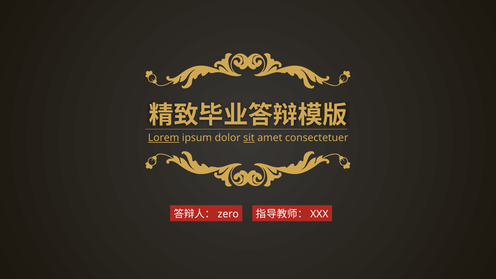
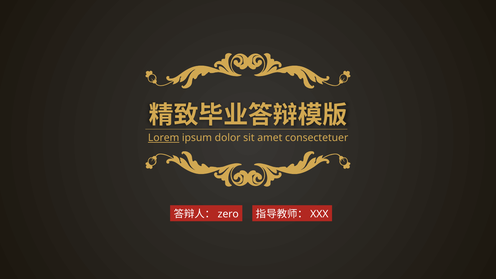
sit underline: present -> none
